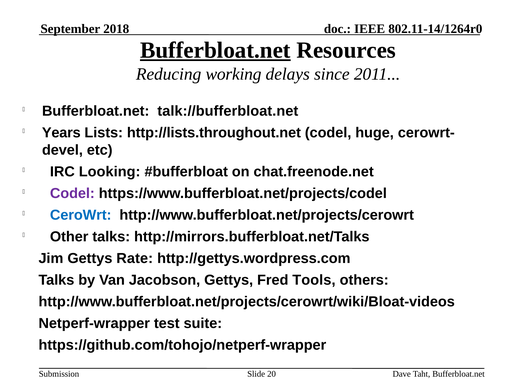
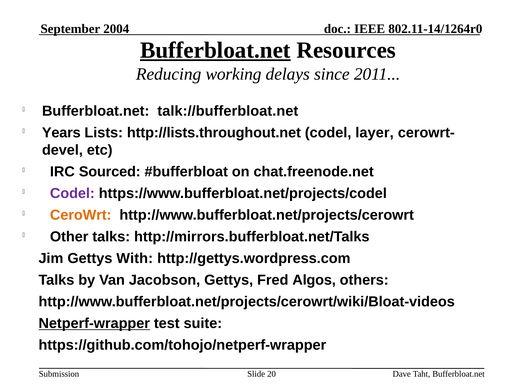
2018: 2018 -> 2004
huge: huge -> layer
Looking: Looking -> Sourced
CeroWrt colour: blue -> orange
Rate: Rate -> With
Tools: Tools -> Algos
Netperf-wrapper underline: none -> present
